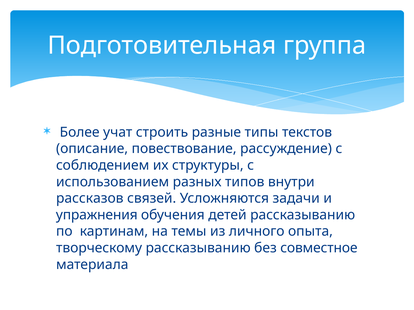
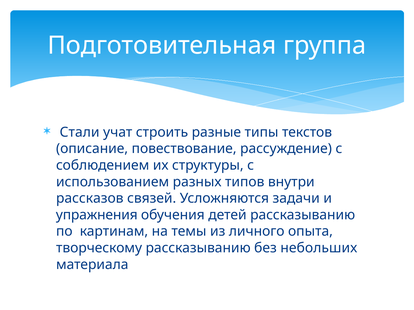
Более: Более -> Стали
совместное: совместное -> небольших
